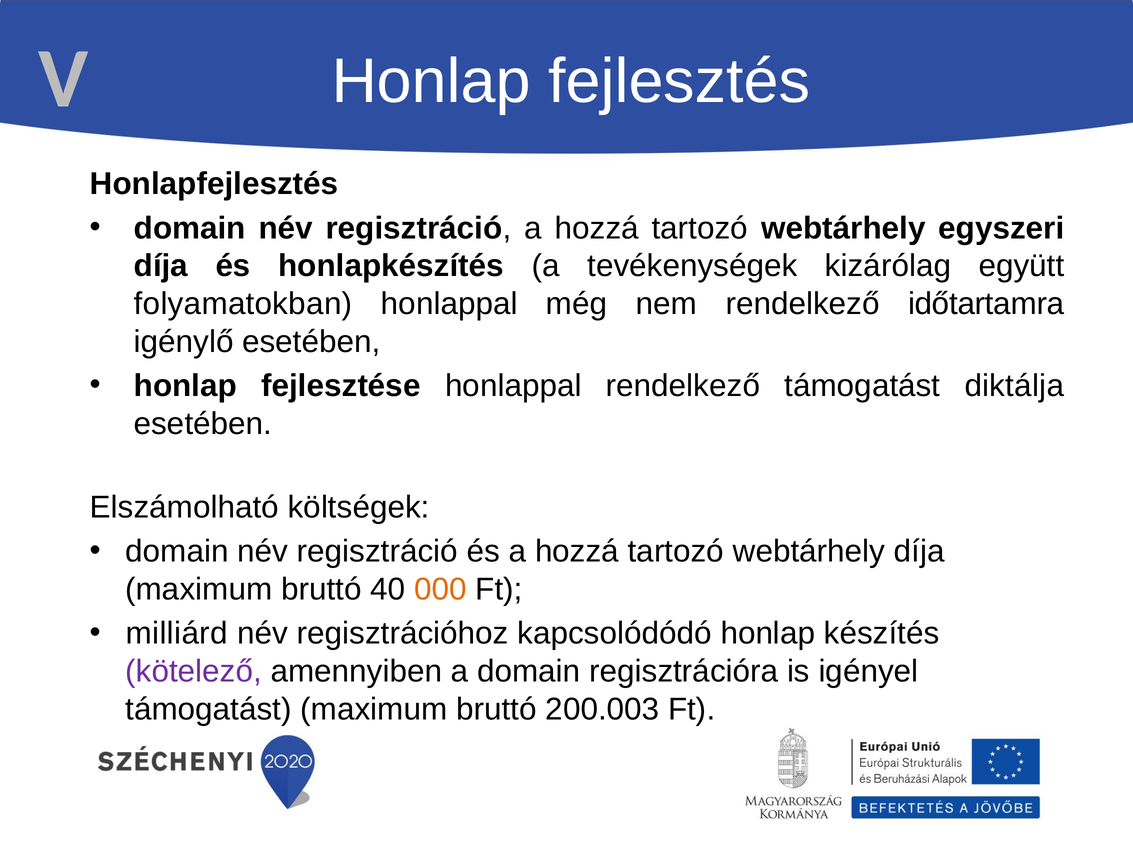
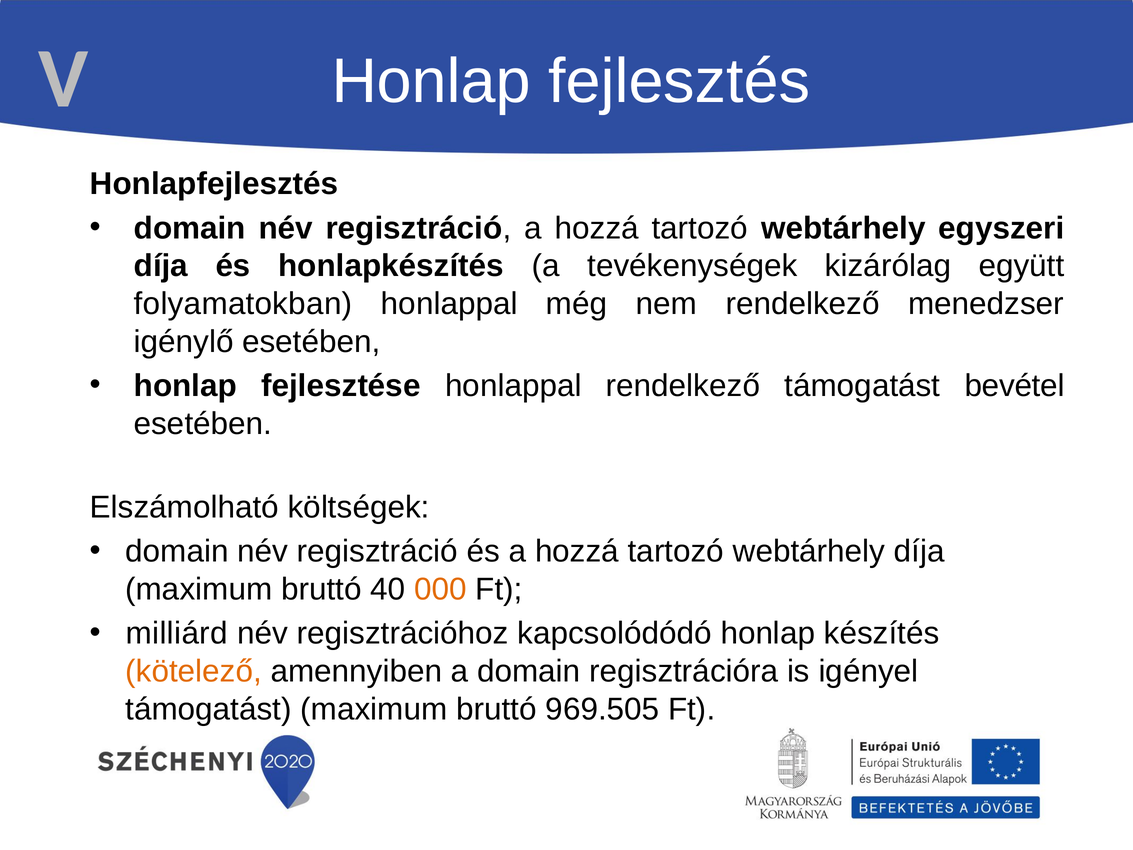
időtartamra: időtartamra -> menedzser
diktálja: diktálja -> bevétel
kötelező colour: purple -> orange
200.003: 200.003 -> 969.505
